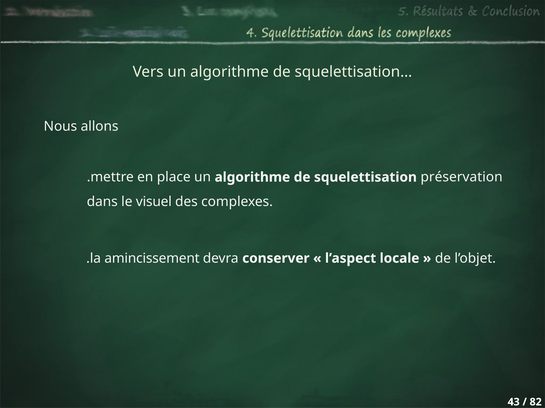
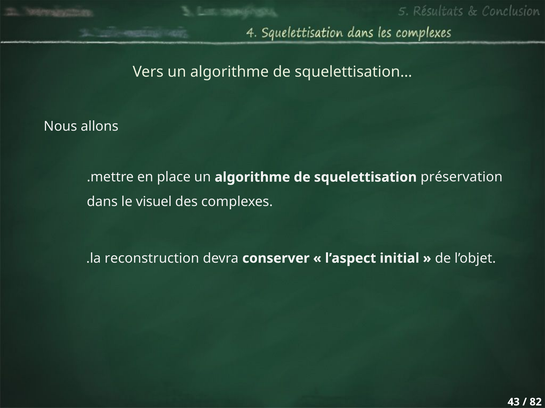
amincissement: amincissement -> reconstruction
locale: locale -> initial
